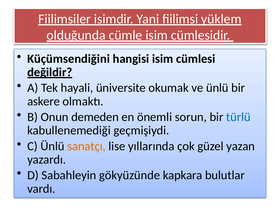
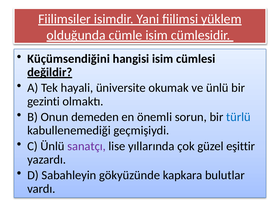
askere: askere -> gezinti
sanatçı colour: orange -> purple
yazan: yazan -> eşittir
